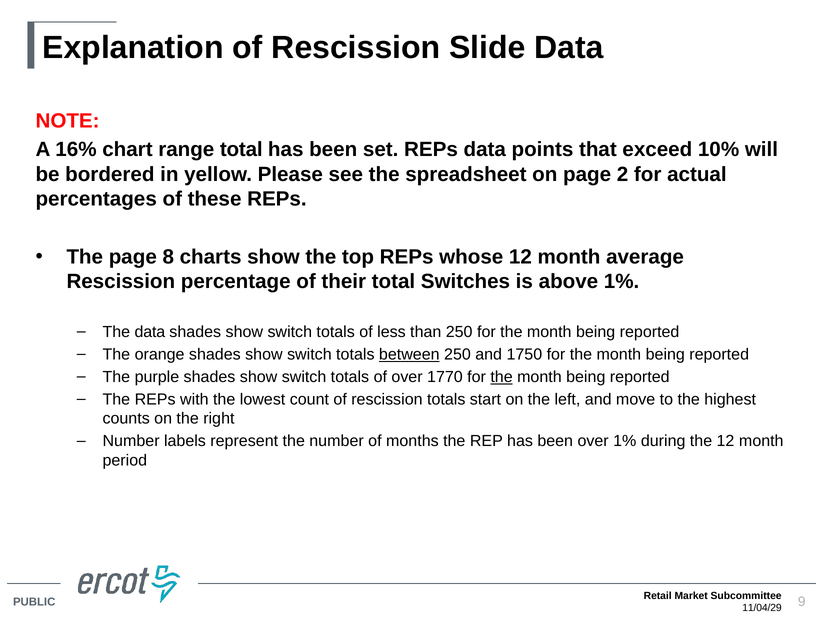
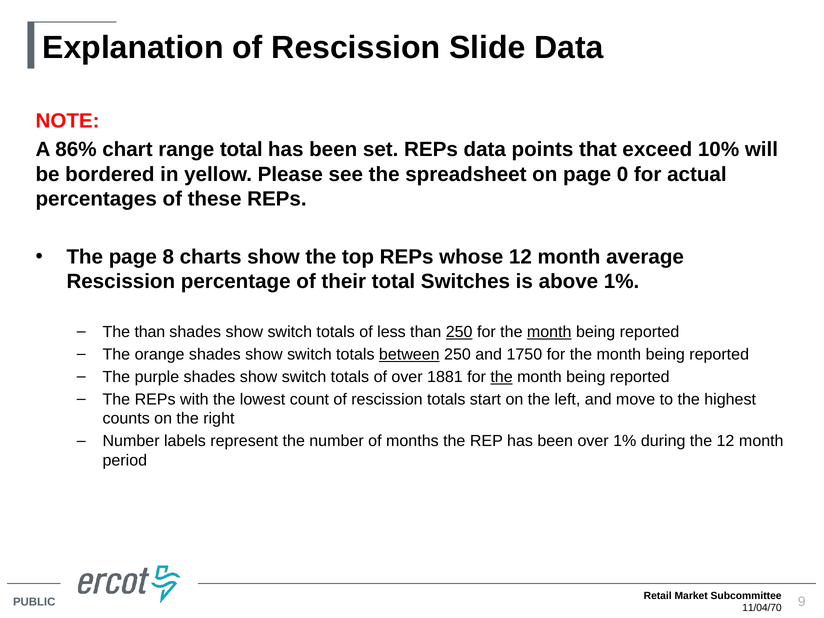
16%: 16% -> 86%
2: 2 -> 0
The data: data -> than
250 at (459, 332) underline: none -> present
month at (549, 332) underline: none -> present
1770: 1770 -> 1881
11/04/29: 11/04/29 -> 11/04/70
